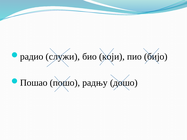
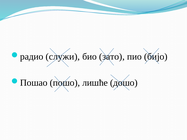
који: који -> зато
радњу: радњу -> лишће
